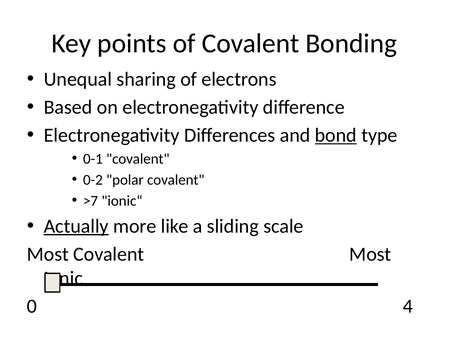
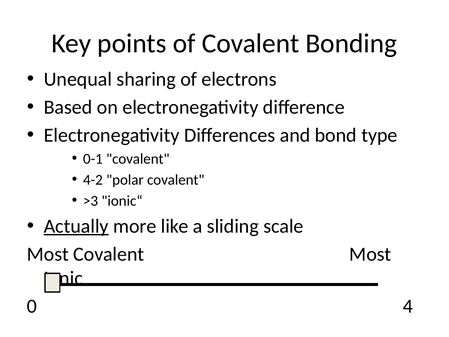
bond underline: present -> none
0-2: 0-2 -> 4-2
>7: >7 -> >3
